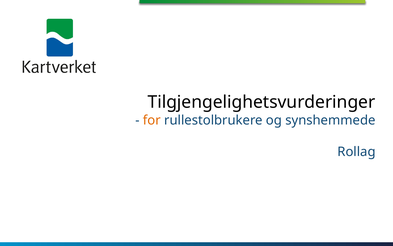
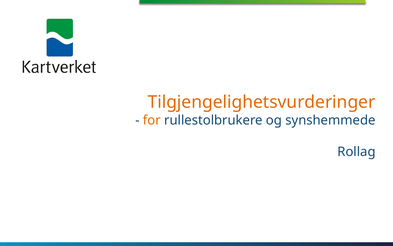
Tilgjengelighetsvurderinger colour: black -> orange
